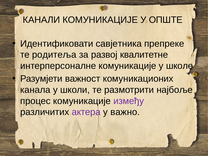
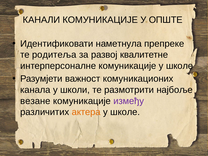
савјетника: савјетника -> наметнула
процес: процес -> везане
актера colour: purple -> orange
важно at (125, 112): важно -> школе
